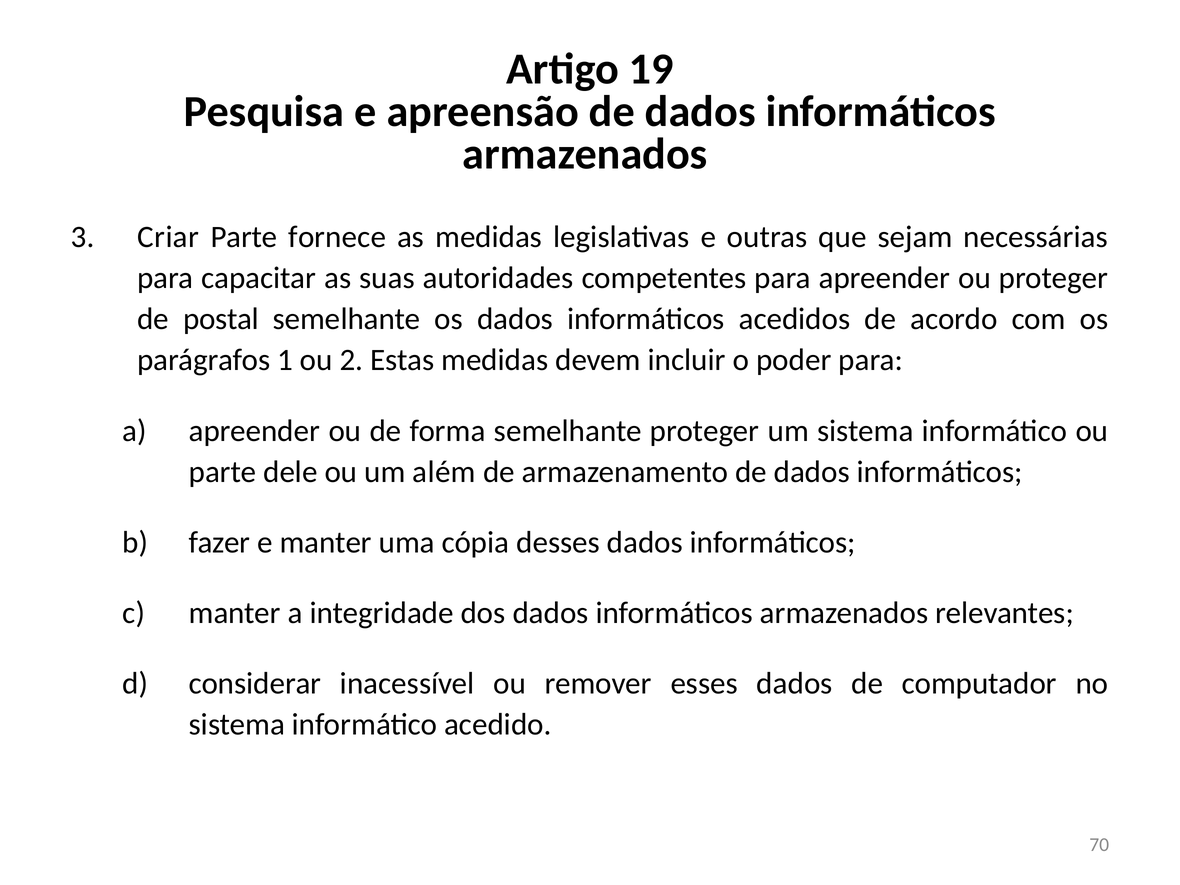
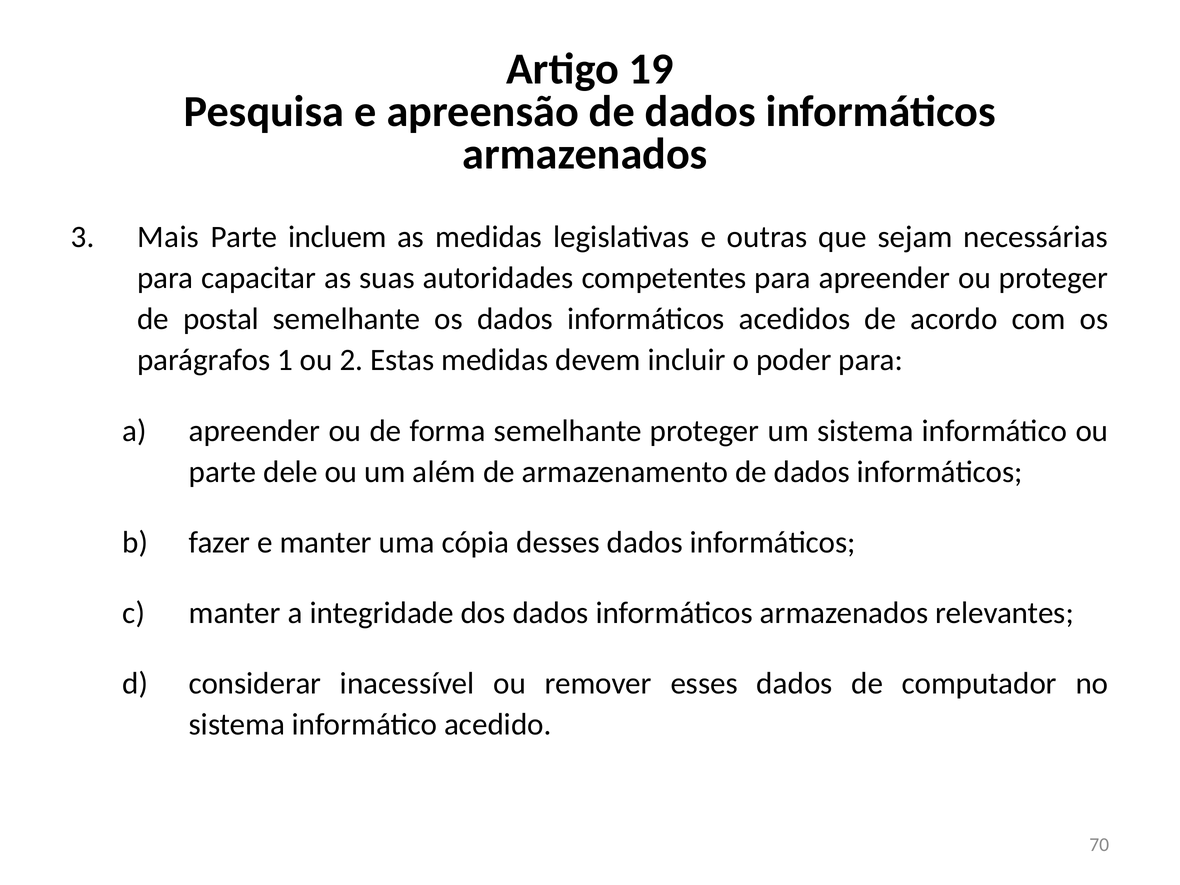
Criar: Criar -> Mais
fornece: fornece -> incluem
